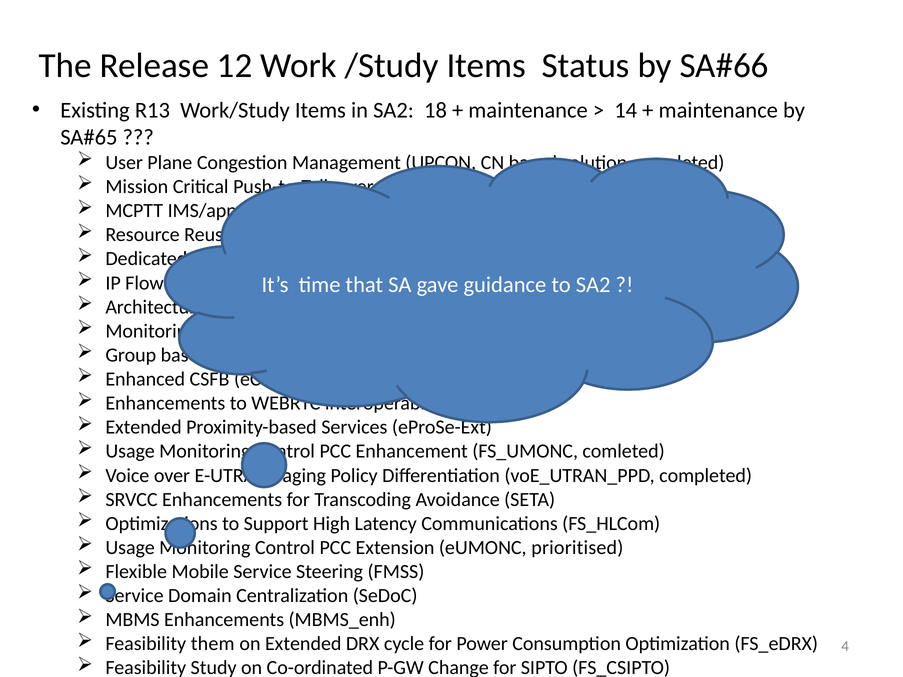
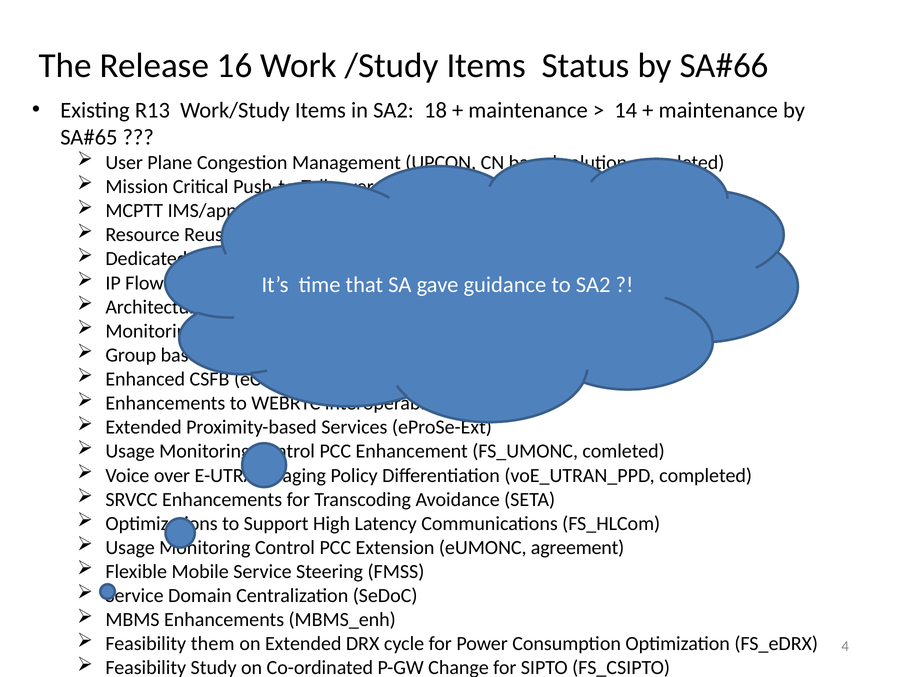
12: 12 -> 16
prioritised: prioritised -> agreement
